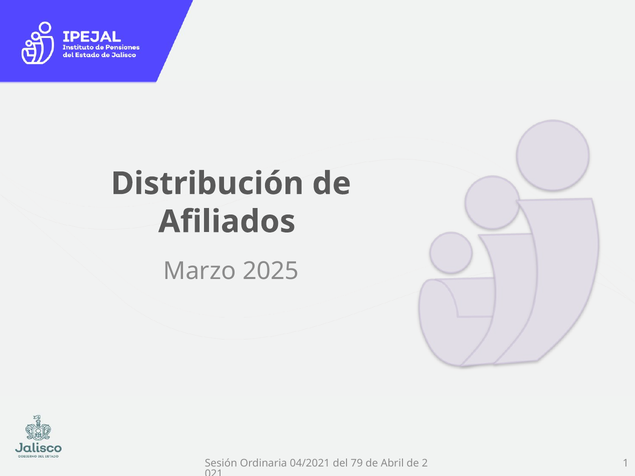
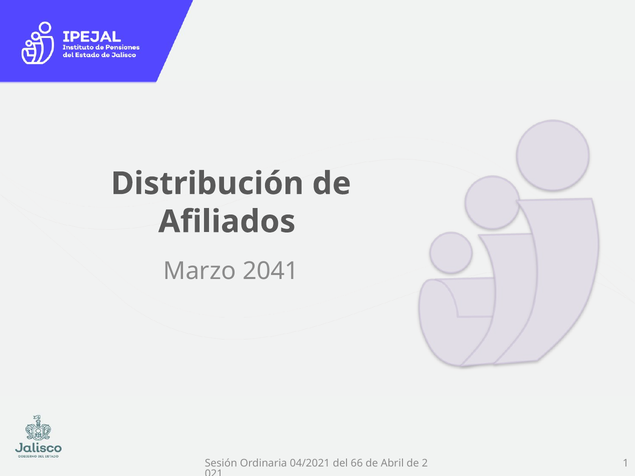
2025: 2025 -> 2041
79: 79 -> 66
